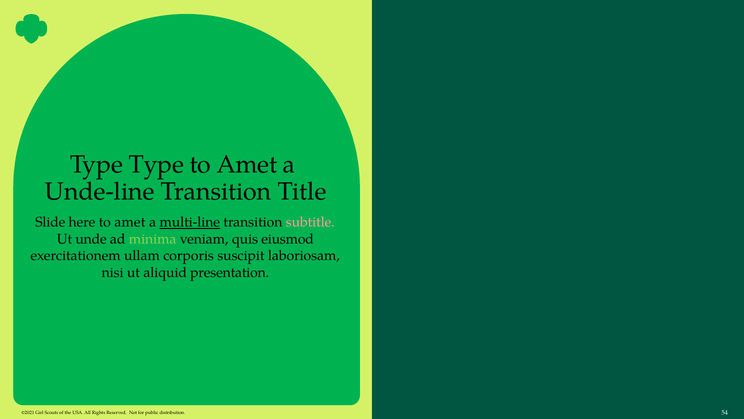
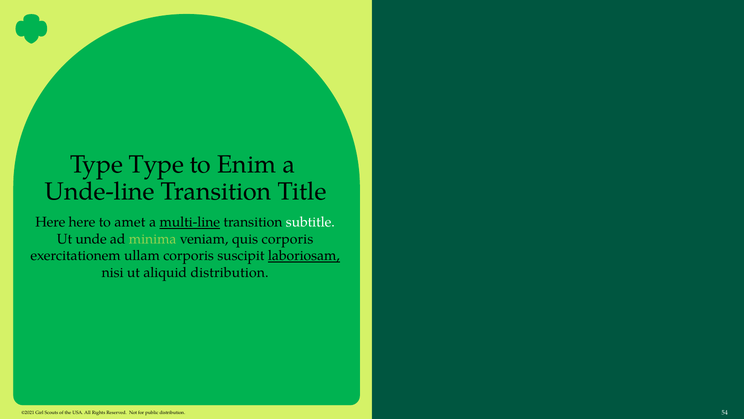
Amet at (247, 164): Amet -> Enim
Slide at (50, 222): Slide -> Here
subtitle colour: pink -> white
quis eiusmod: eiusmod -> corporis
laboriosam underline: none -> present
aliquid presentation: presentation -> distribution
